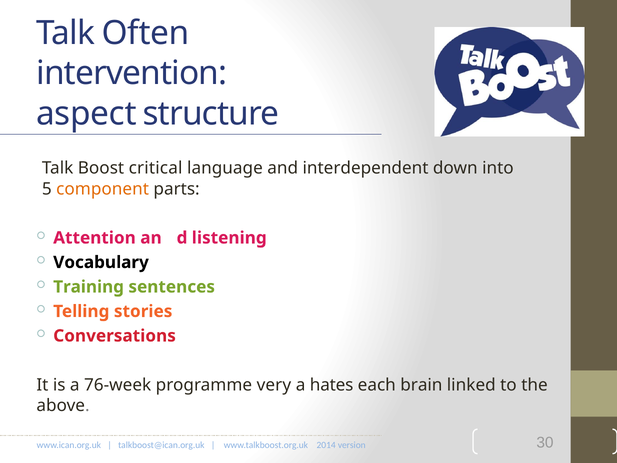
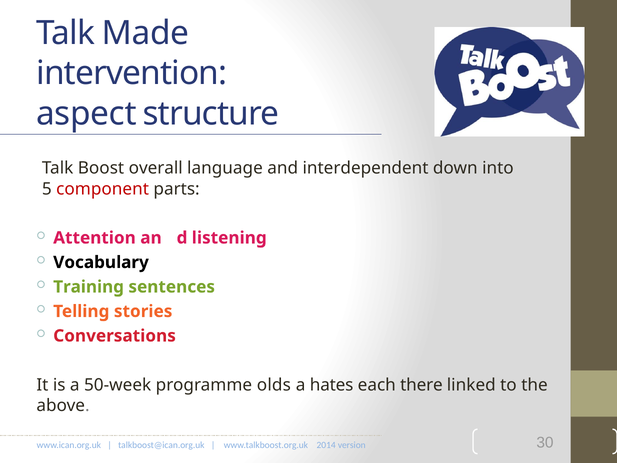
Often: Often -> Made
critical: critical -> overall
component colour: orange -> red
76-week: 76-week -> 50-week
very: very -> olds
brain: brain -> there
